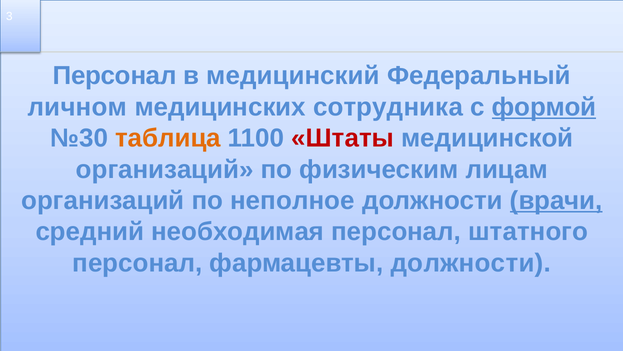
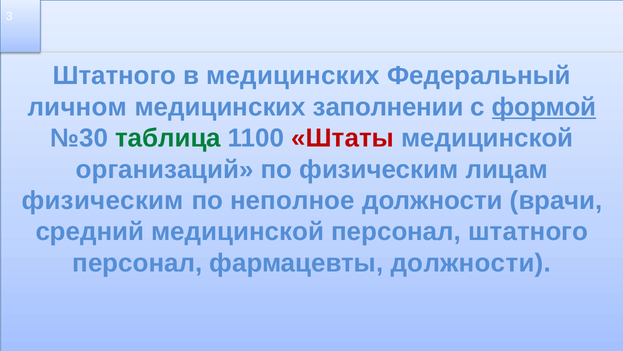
Персонал at (115, 76): Персонал -> Штатного
в медицинский: медицинский -> медицинских
сотрудника: сотрудника -> заполнении
таблица colour: orange -> green
организаций at (103, 200): организаций -> физическим
врачи underline: present -> none
средний необходимая: необходимая -> медицинской
